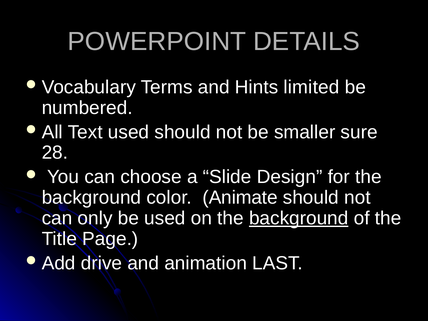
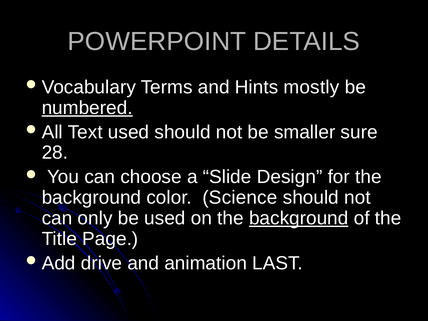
limited: limited -> mostly
numbered underline: none -> present
Animate: Animate -> Science
